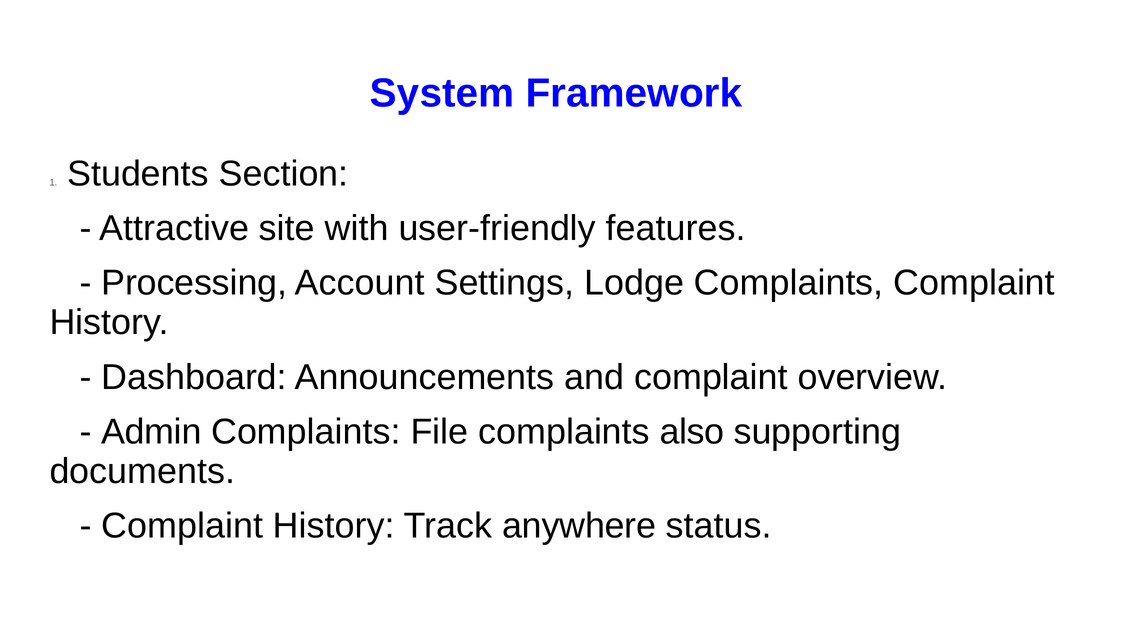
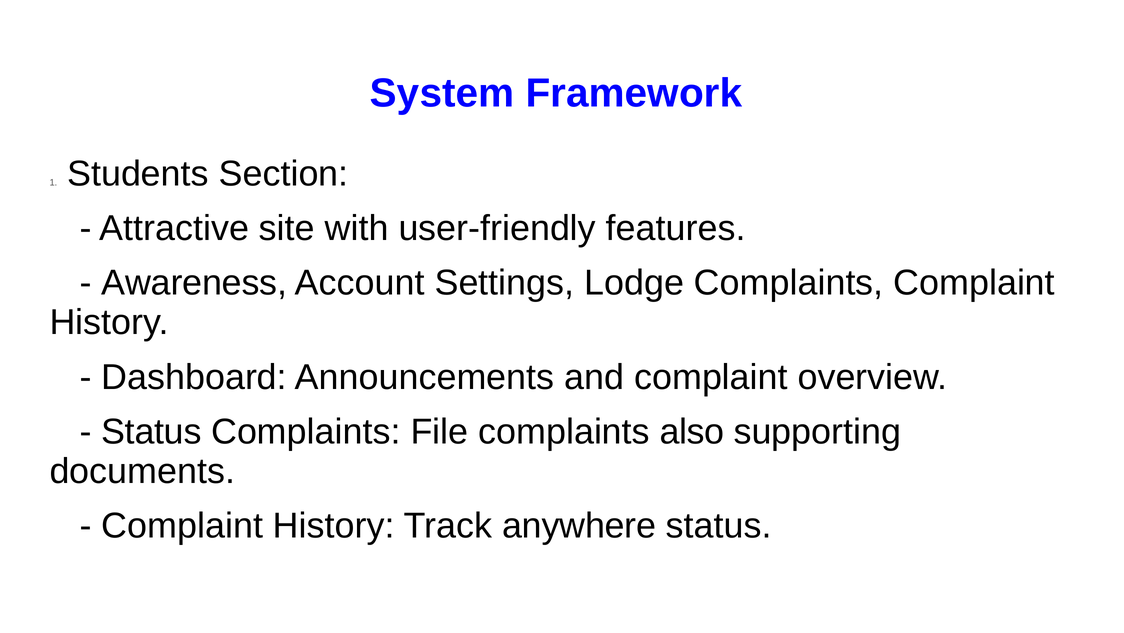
Processing: Processing -> Awareness
Admin at (151, 431): Admin -> Status
